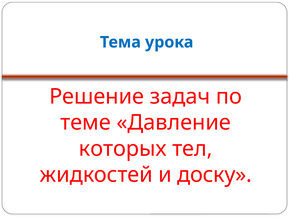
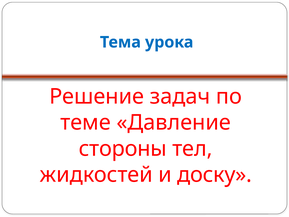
которых: которых -> стороны
